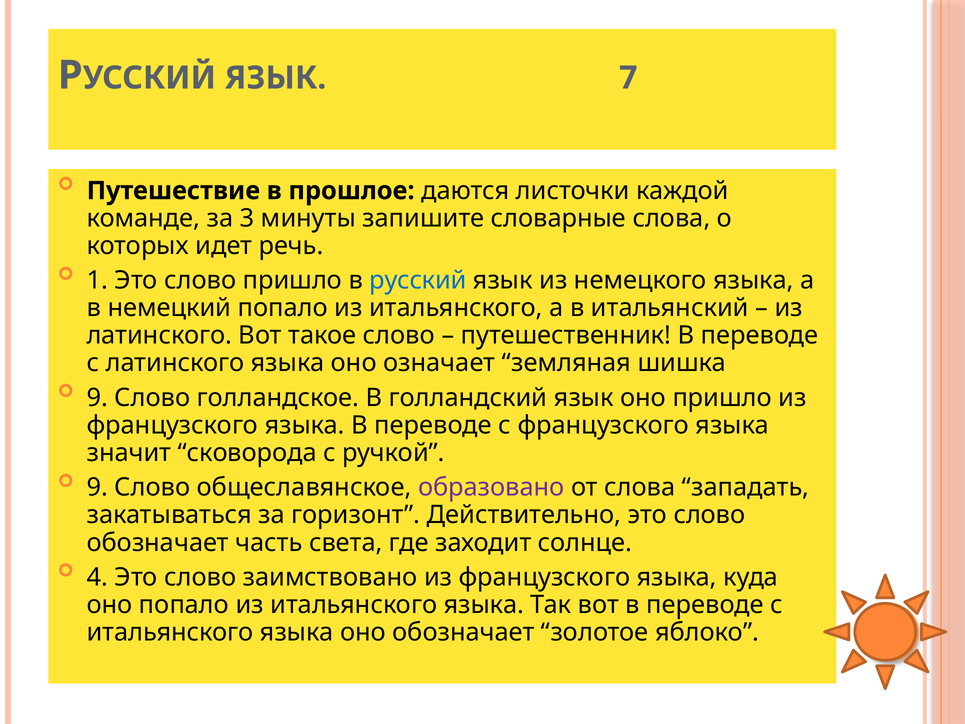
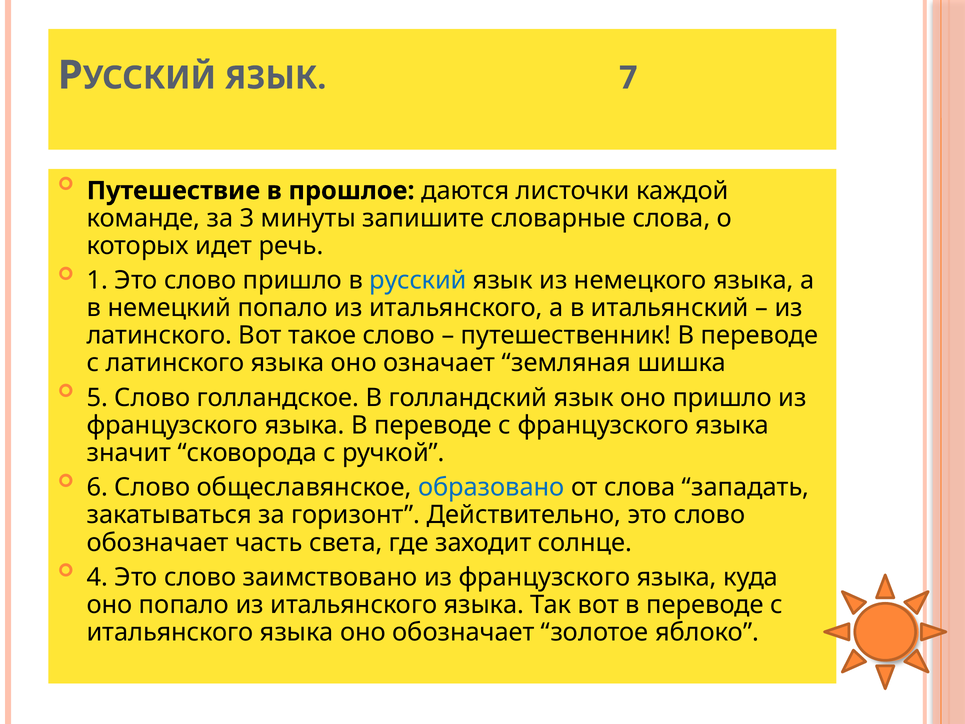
9 at (97, 398): 9 -> 5
9 at (97, 487): 9 -> 6
образовано colour: purple -> blue
